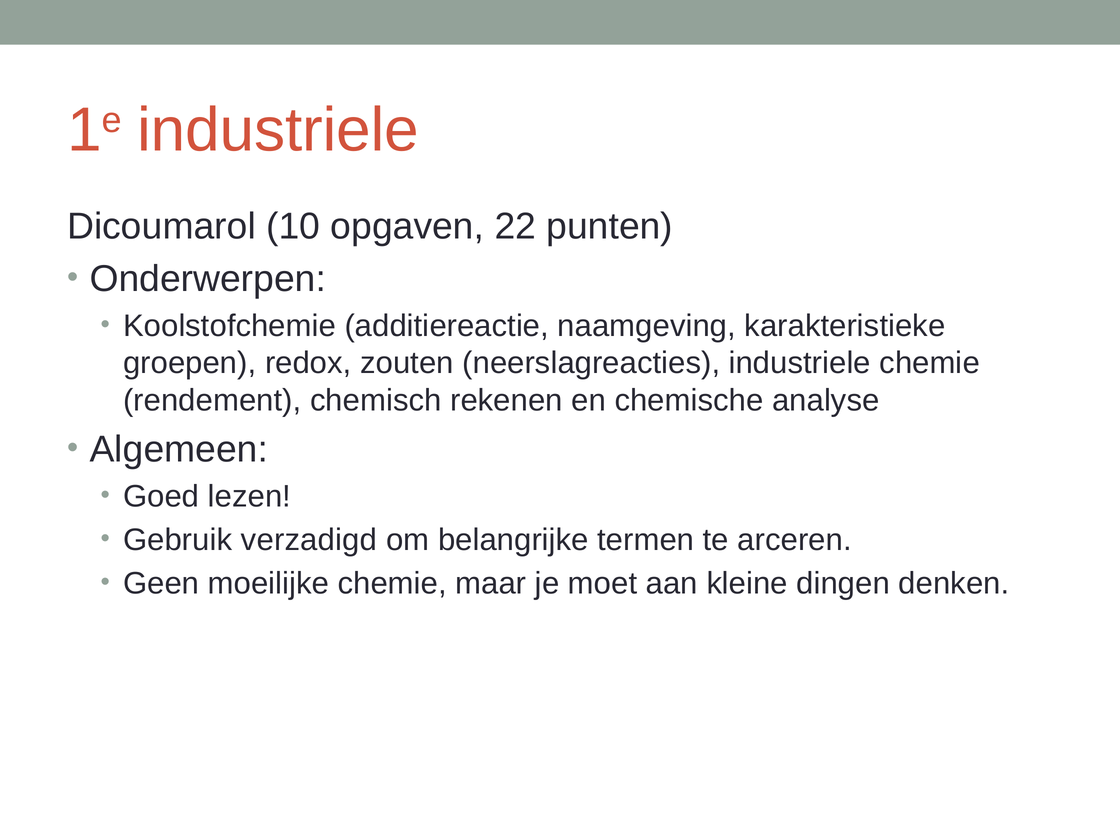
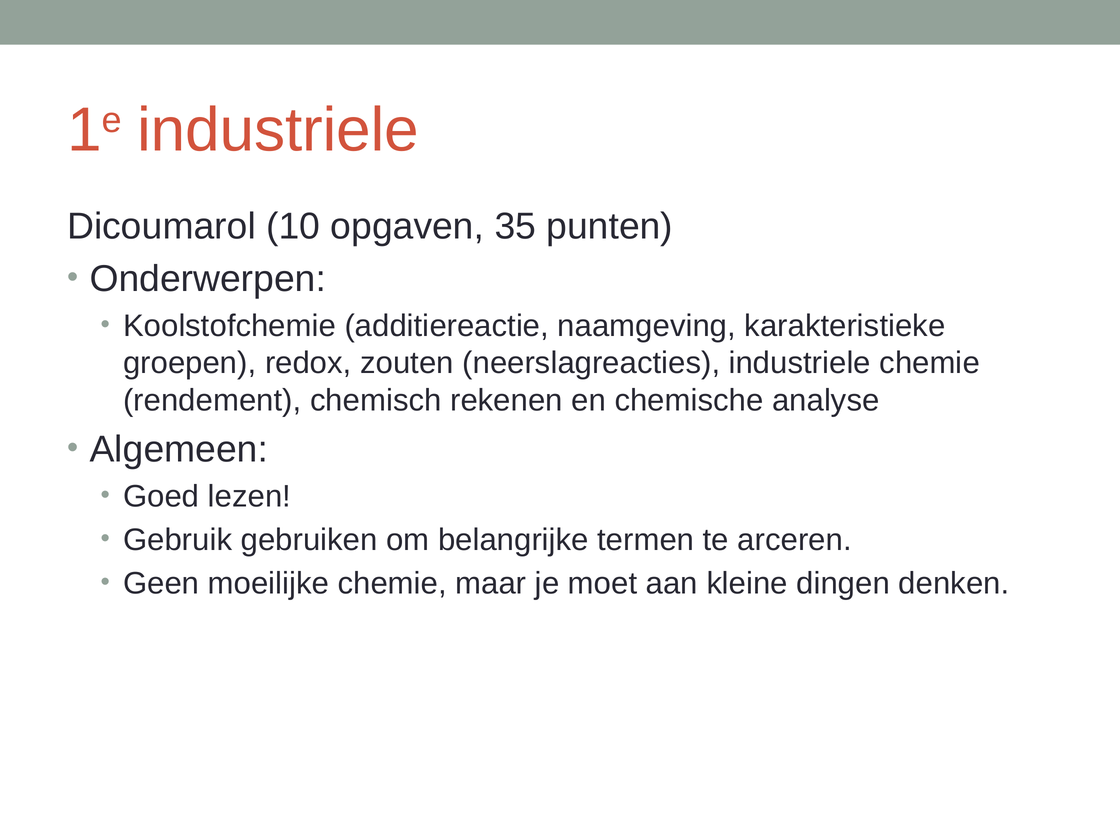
22: 22 -> 35
verzadigd: verzadigd -> gebruiken
